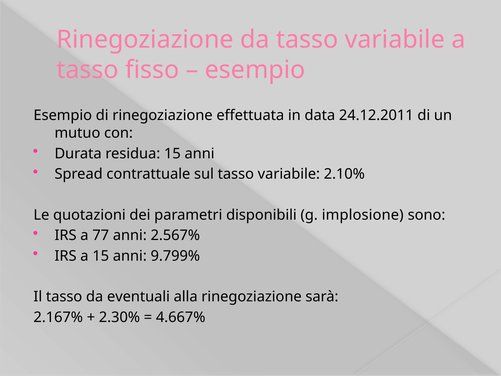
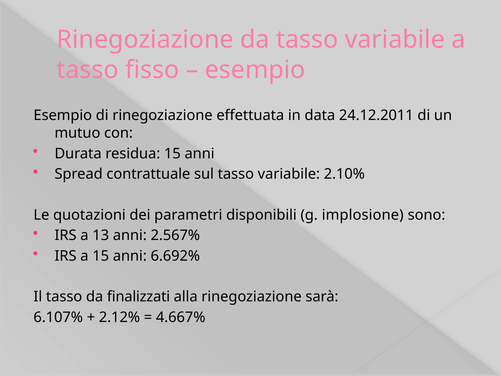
77: 77 -> 13
9.799%: 9.799% -> 6.692%
eventuali: eventuali -> finalizzati
2.167%: 2.167% -> 6.107%
2.30%: 2.30% -> 2.12%
